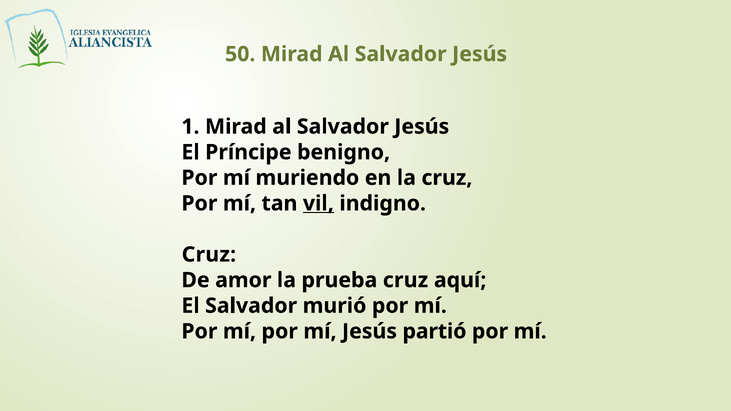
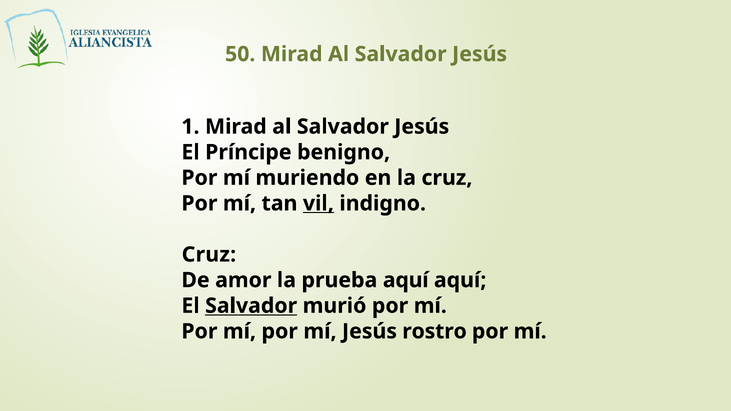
prueba cruz: cruz -> aquí
Salvador at (251, 306) underline: none -> present
partió: partió -> rostro
